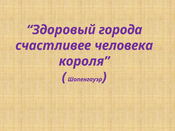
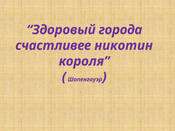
человека: человека -> никотин
